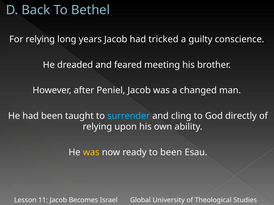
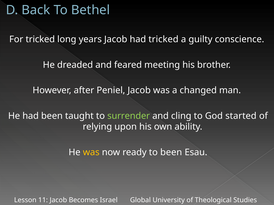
For relying: relying -> tricked
surrender colour: light blue -> light green
directly: directly -> started
